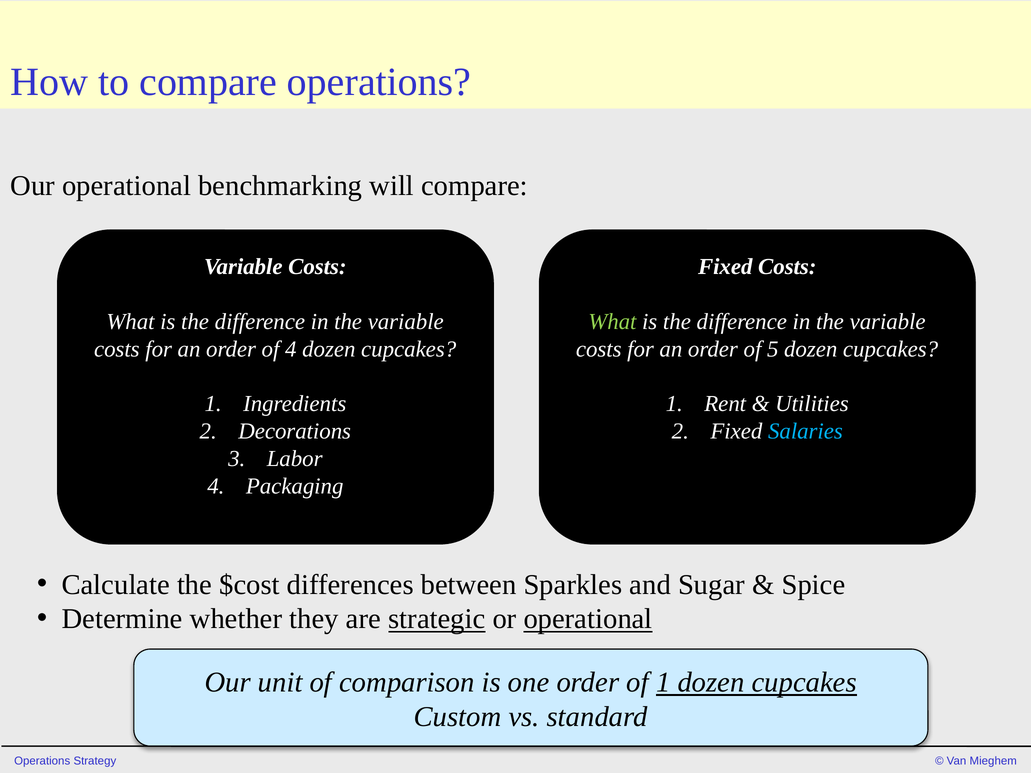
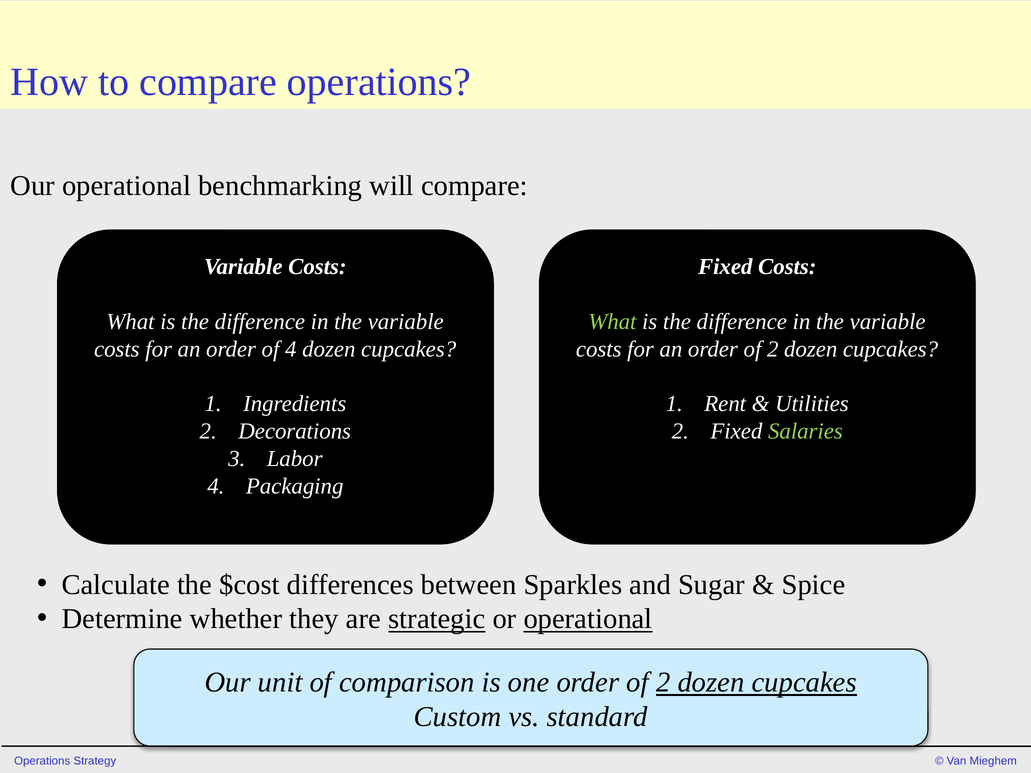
an order of 5: 5 -> 2
Salaries colour: light blue -> light green
one order of 1: 1 -> 2
